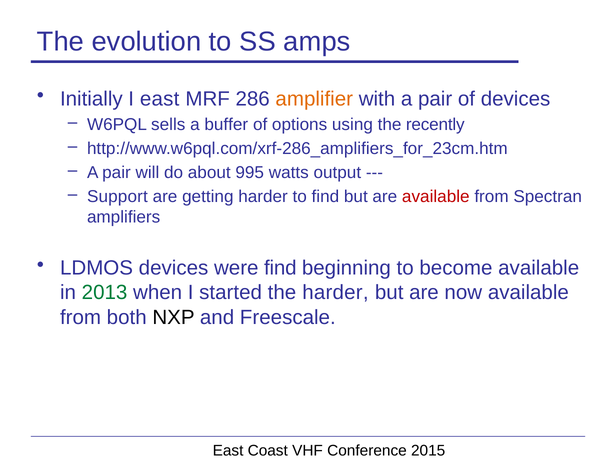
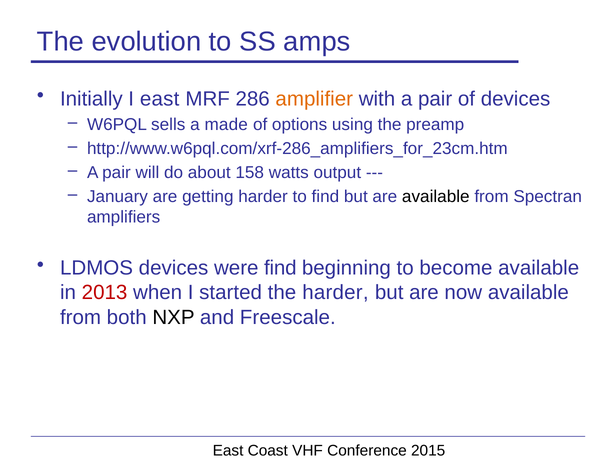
buffer: buffer -> made
recently: recently -> preamp
995: 995 -> 158
Support: Support -> January
available at (436, 197) colour: red -> black
2013 colour: green -> red
